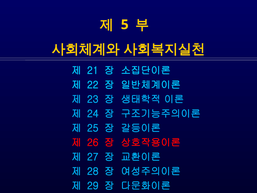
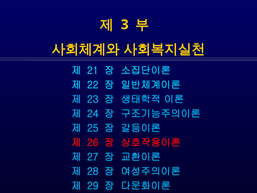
5: 5 -> 3
